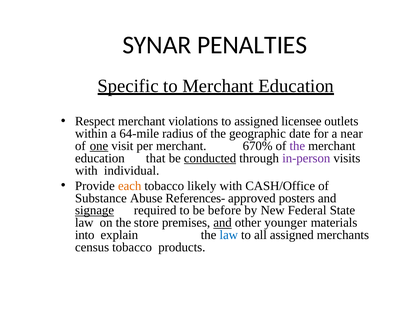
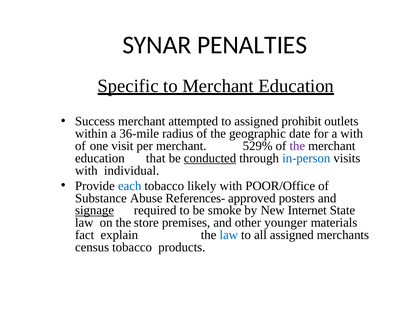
Respect: Respect -> Success
violations: violations -> attempted
licensee: licensee -> prohibit
64-mile: 64-mile -> 36-mile
a near: near -> with
one underline: present -> none
670%: 670% -> 529%
in-person colour: purple -> blue
each colour: orange -> blue
CASH/Office: CASH/Office -> POOR/Office
before: before -> smoke
Federal: Federal -> Internet
and at (223, 222) underline: present -> none
into: into -> fact
